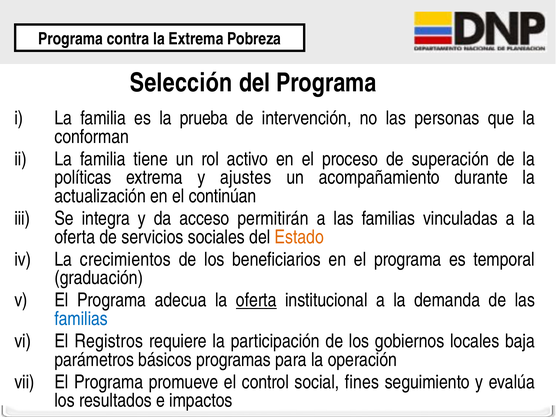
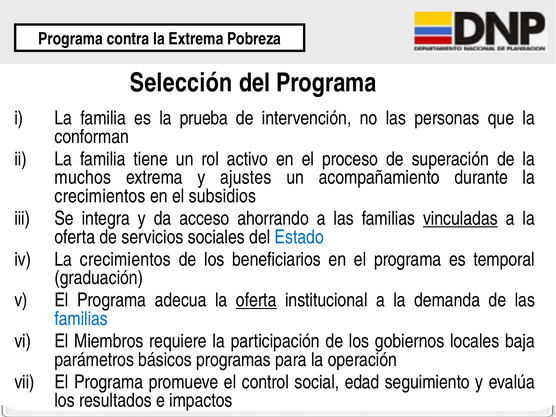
políticas: políticas -> muchos
actualización at (100, 196): actualización -> crecimientos
continúan: continúan -> subsidios
permitirán: permitirán -> ahorrando
vinculadas underline: none -> present
Estado colour: orange -> blue
Registros: Registros -> Miembros
fines: fines -> edad
